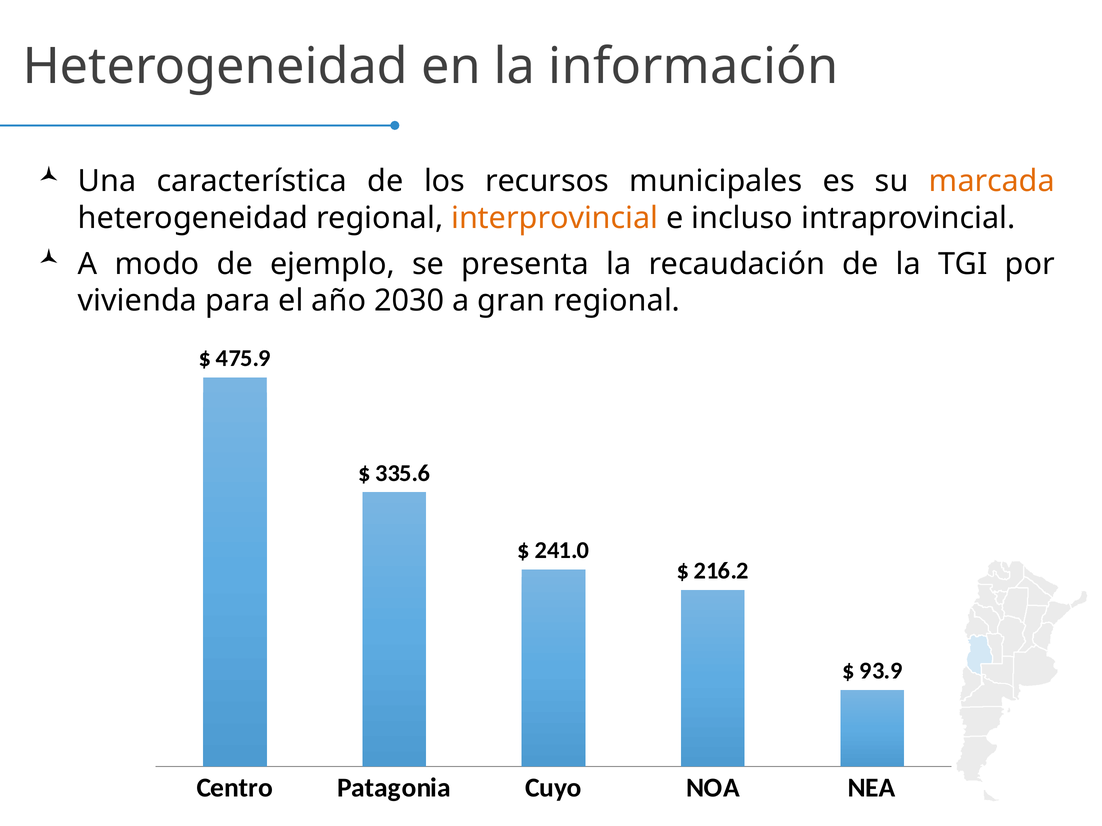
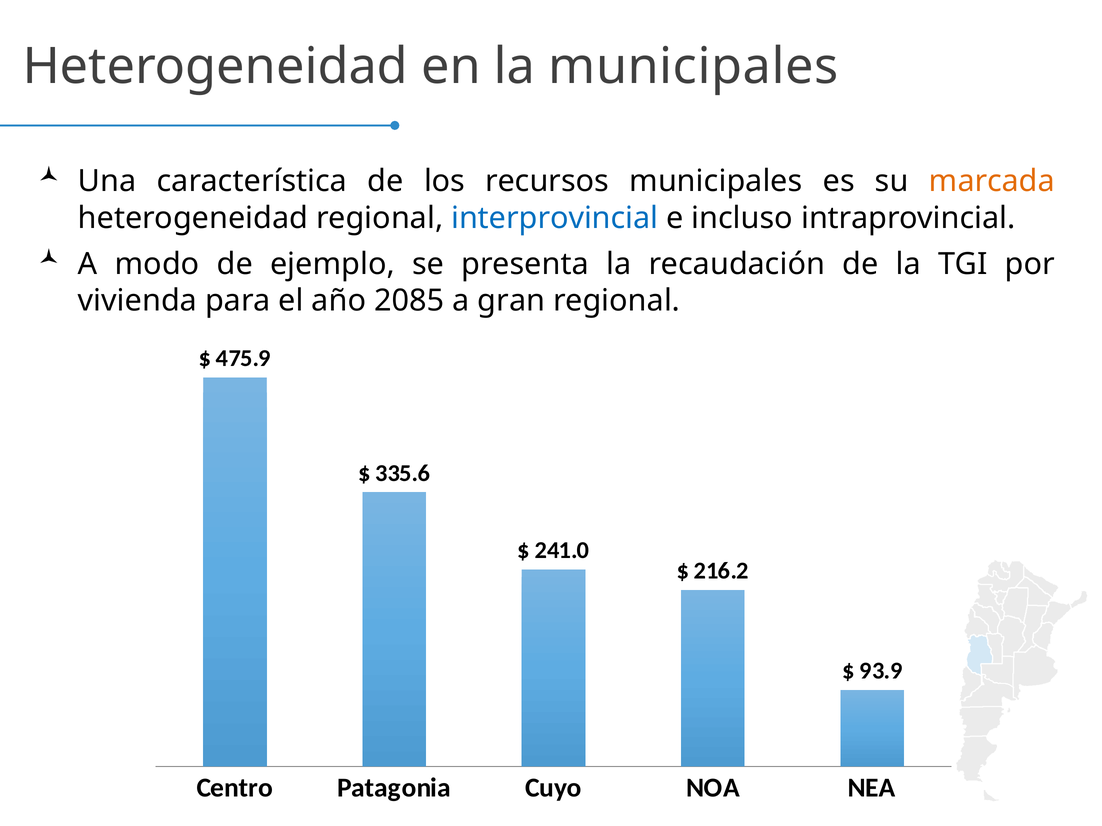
la información: información -> municipales
interprovincial colour: orange -> blue
2030: 2030 -> 2085
